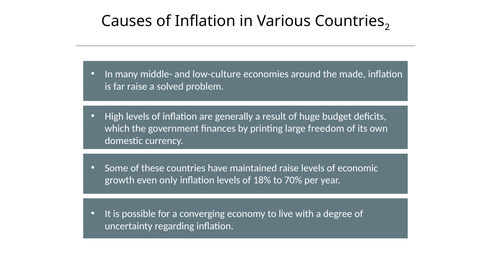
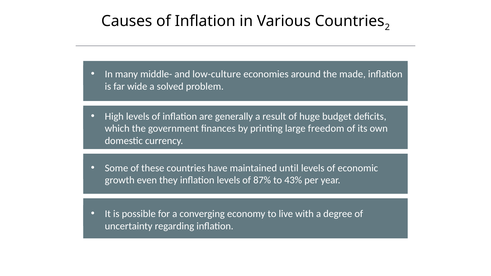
far raise: raise -> wide
maintained raise: raise -> until
only: only -> they
18%: 18% -> 87%
70%: 70% -> 43%
